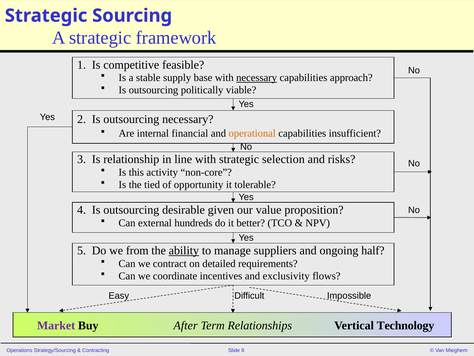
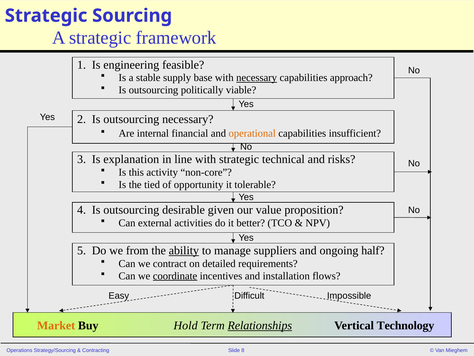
competitive: competitive -> engineering
relationship: relationship -> explanation
selection: selection -> technical
hundreds: hundreds -> activities
coordinate underline: none -> present
exclusivity: exclusivity -> installation
Market colour: purple -> orange
After: After -> Hold
Relationships underline: none -> present
